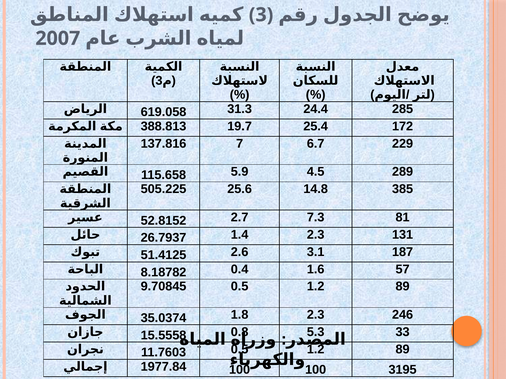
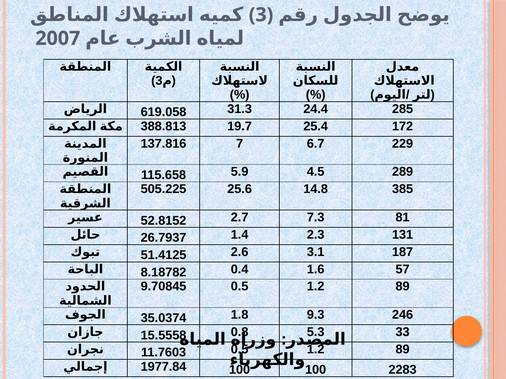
1.8 2.3: 2.3 -> 9.3
3195: 3195 -> 2283
